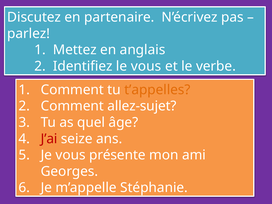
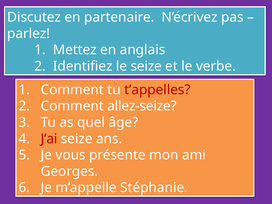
le vous: vous -> seize
t’appelles colour: orange -> red
allez-sujet: allez-sujet -> allez-seize
